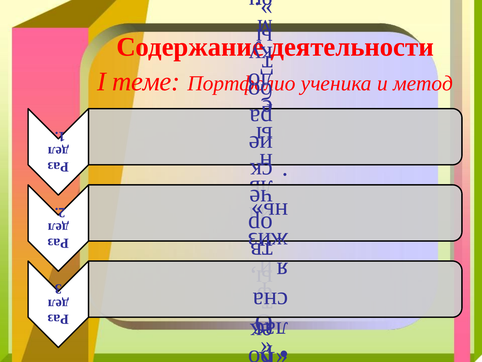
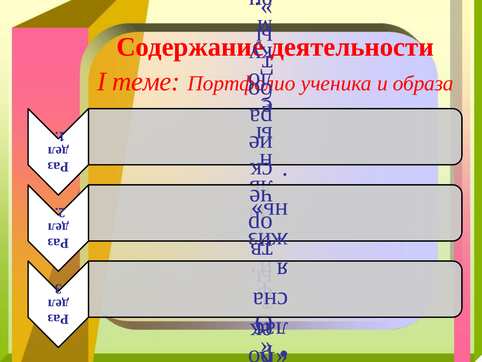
метод: метод -> образа
